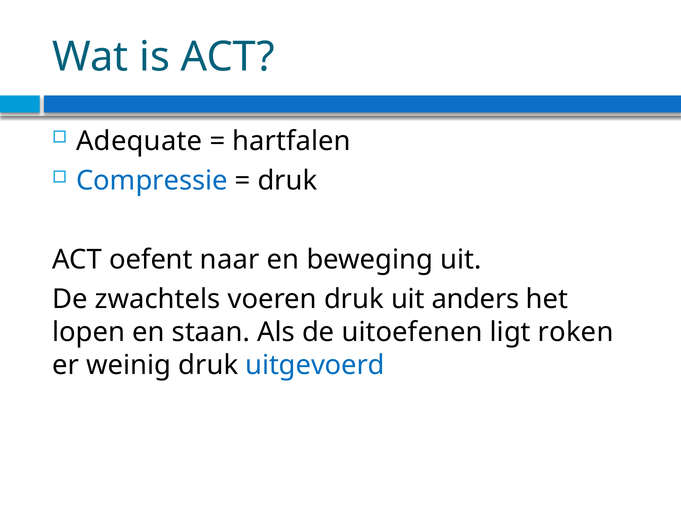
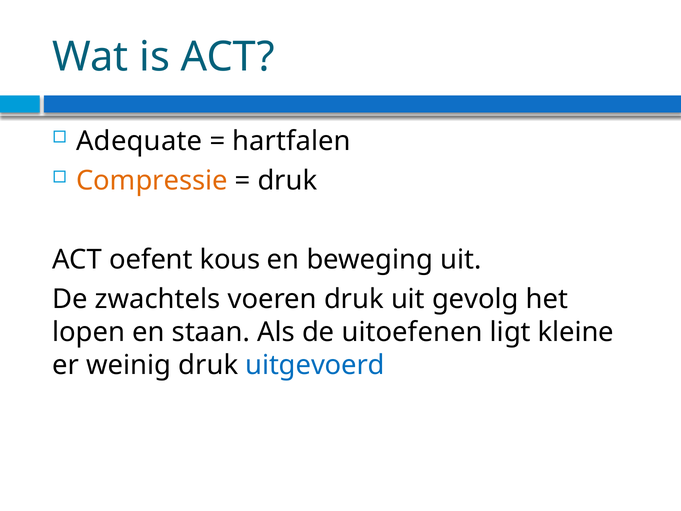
Compressie colour: blue -> orange
naar: naar -> kous
anders: anders -> gevolg
roken: roken -> kleine
